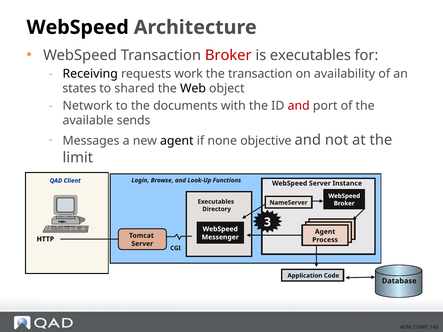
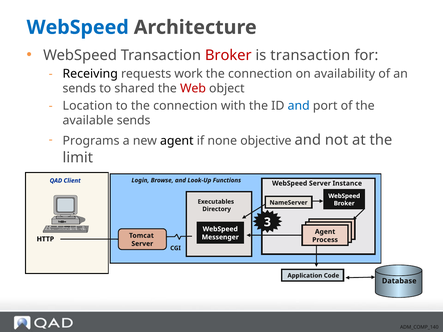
WebSpeed at (78, 27) colour: black -> blue
is executables: executables -> transaction
transaction at (260, 74): transaction -> connection
states at (79, 89): states -> sends
Web colour: black -> red
Network: Network -> Location
to the documents: documents -> connection
and at (299, 106) colour: red -> blue
Messages: Messages -> Programs
